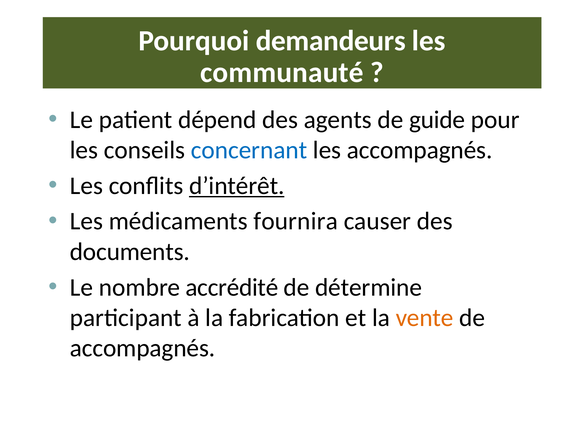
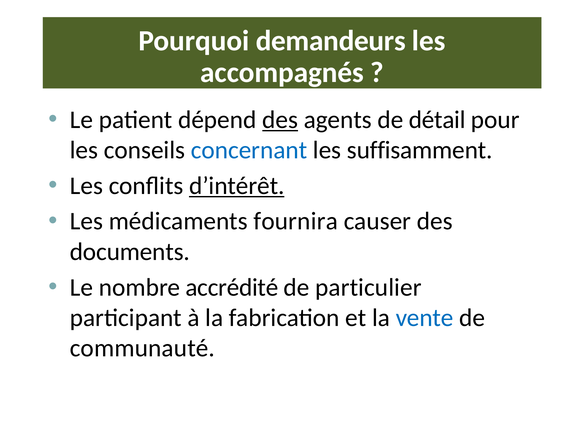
communauté: communauté -> accompagnés
des at (280, 120) underline: none -> present
guide: guide -> détail
les accompagnés: accompagnés -> suffisamment
détermine: détermine -> particulier
vente colour: orange -> blue
accompagnés at (143, 348): accompagnés -> communauté
